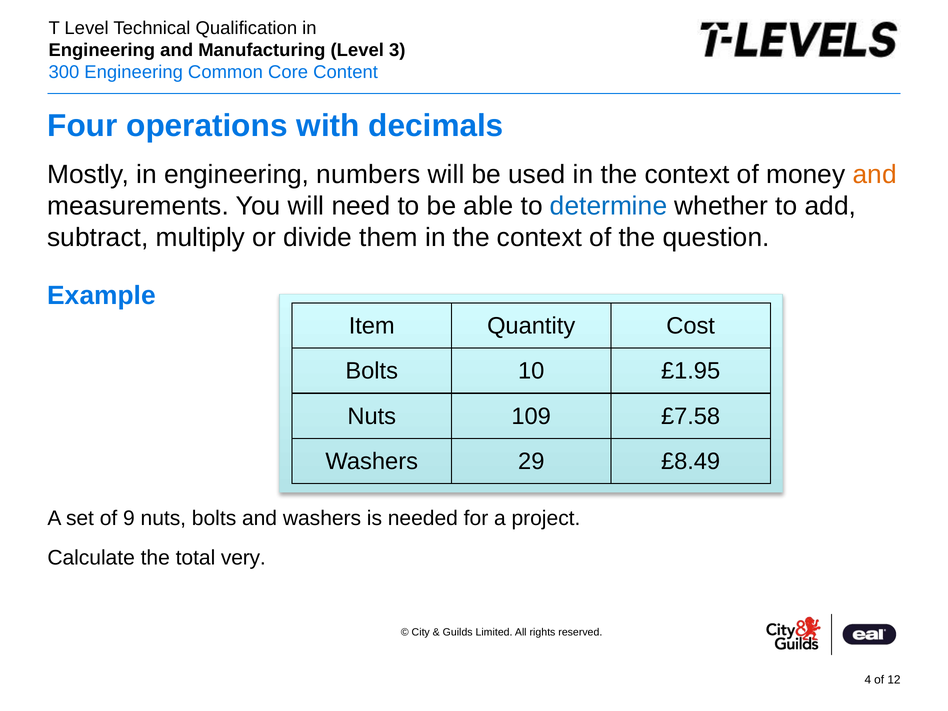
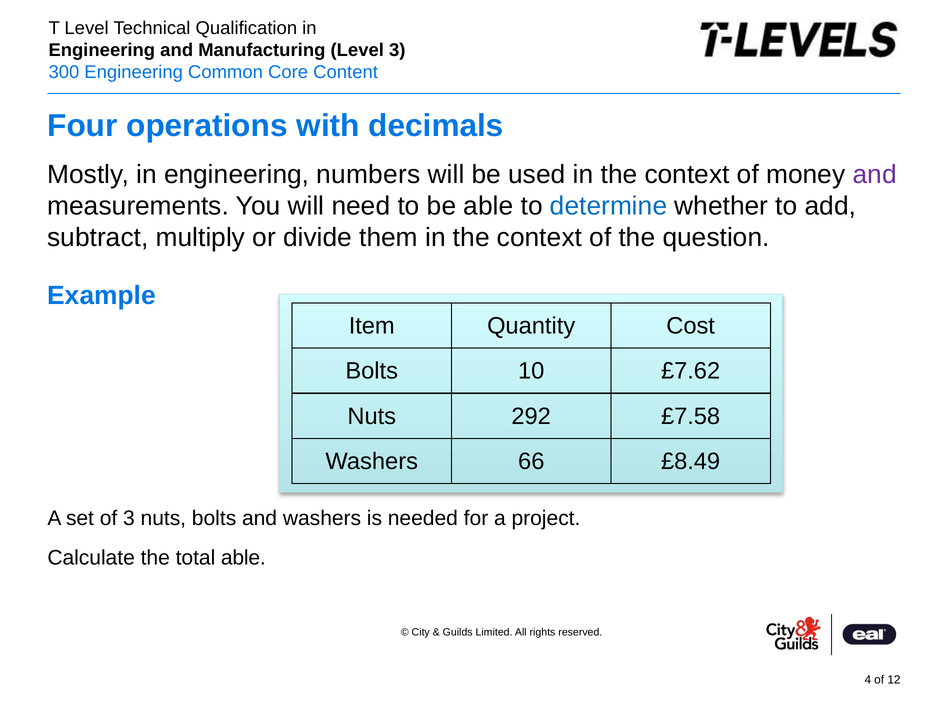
and at (875, 174) colour: orange -> purple
£1.95: £1.95 -> £7.62
109: 109 -> 292
29: 29 -> 66
of 9: 9 -> 3
total very: very -> able
